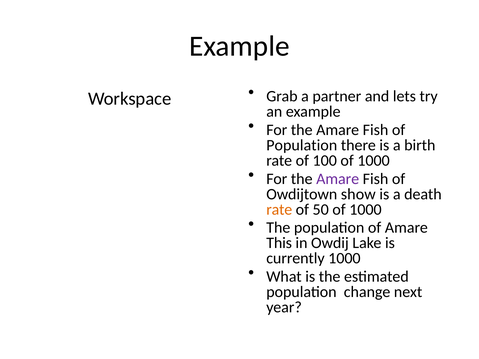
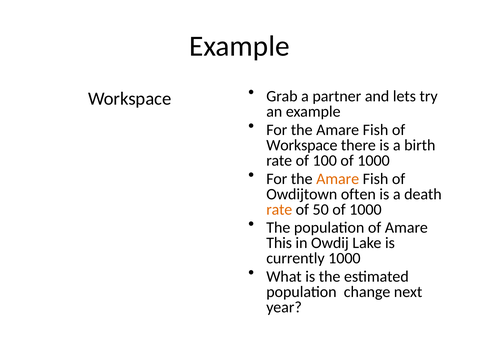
Population at (302, 145): Population -> Workspace
Amare at (338, 179) colour: purple -> orange
show: show -> often
